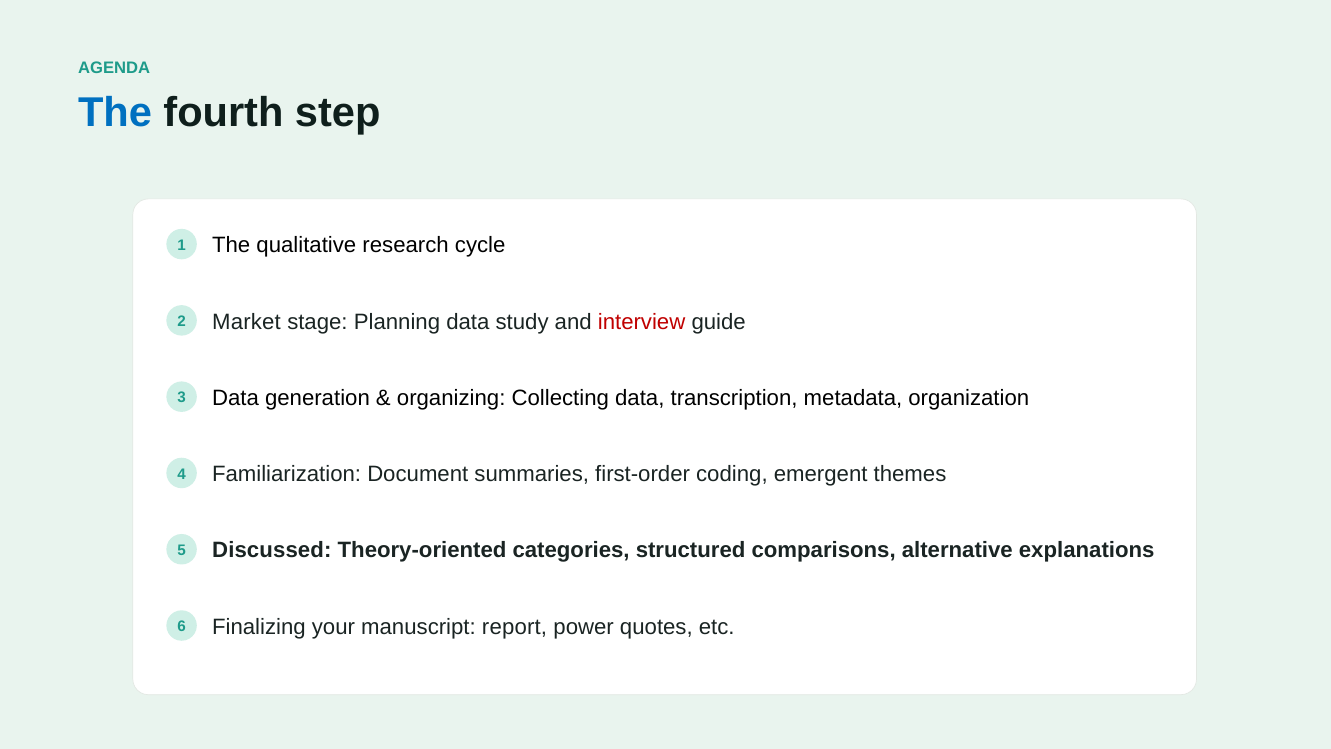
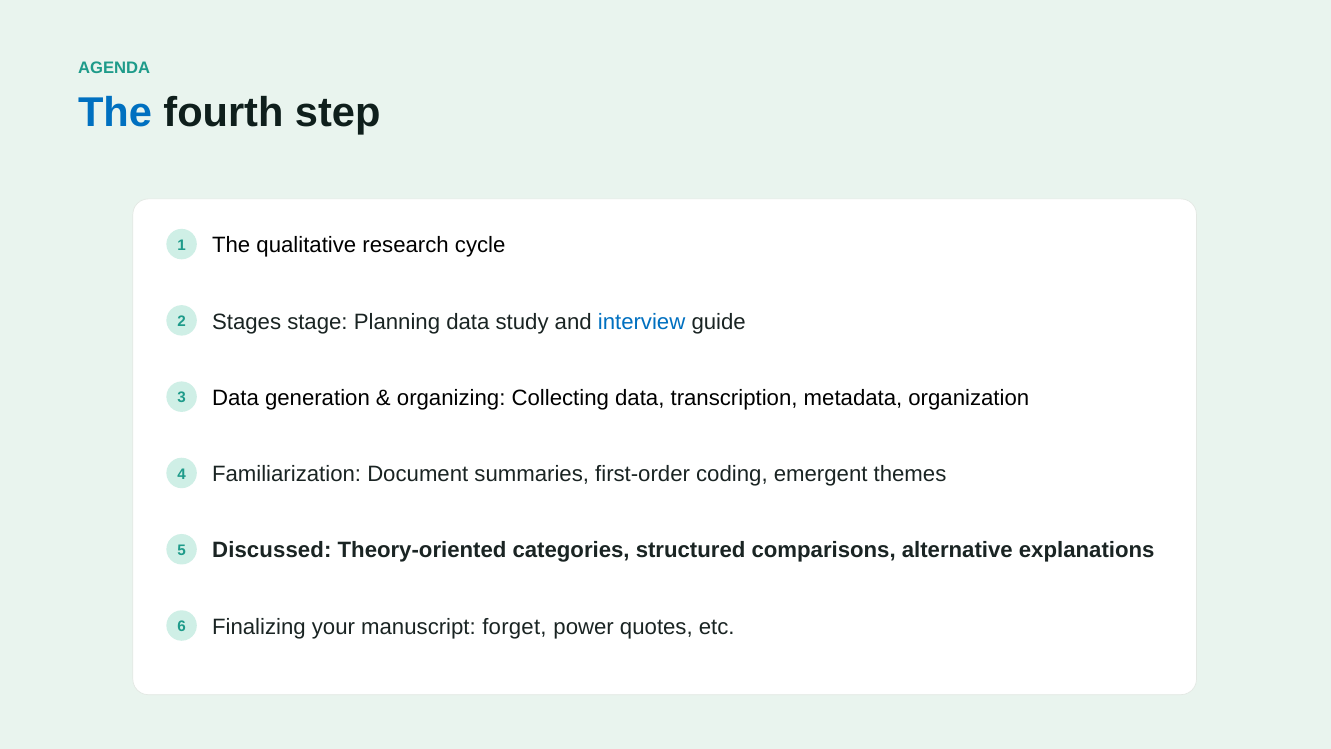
Market: Market -> Stages
interview colour: red -> blue
report: report -> forget
